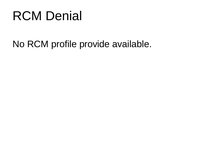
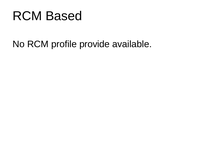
Denial: Denial -> Based
